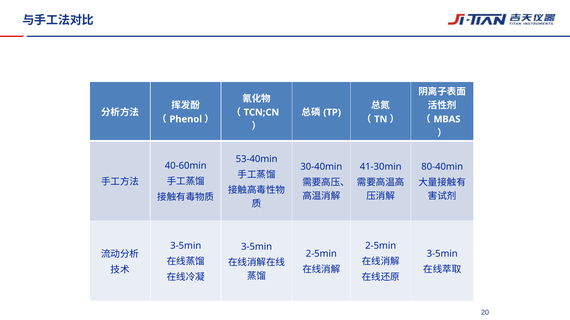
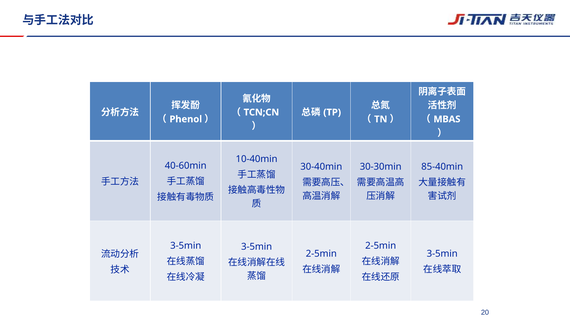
53-40min: 53-40min -> 10-40min
41-30min: 41-30min -> 30-30min
80-40min: 80-40min -> 85-40min
